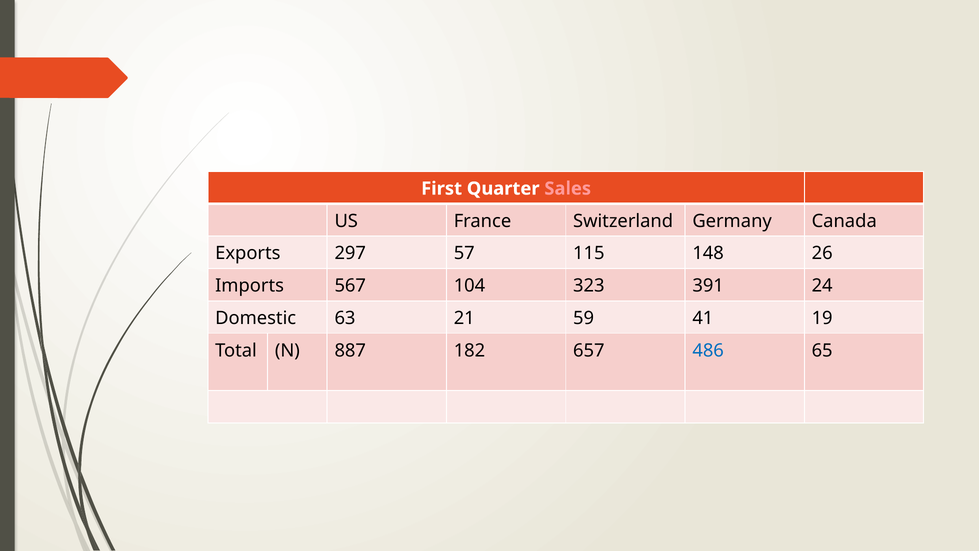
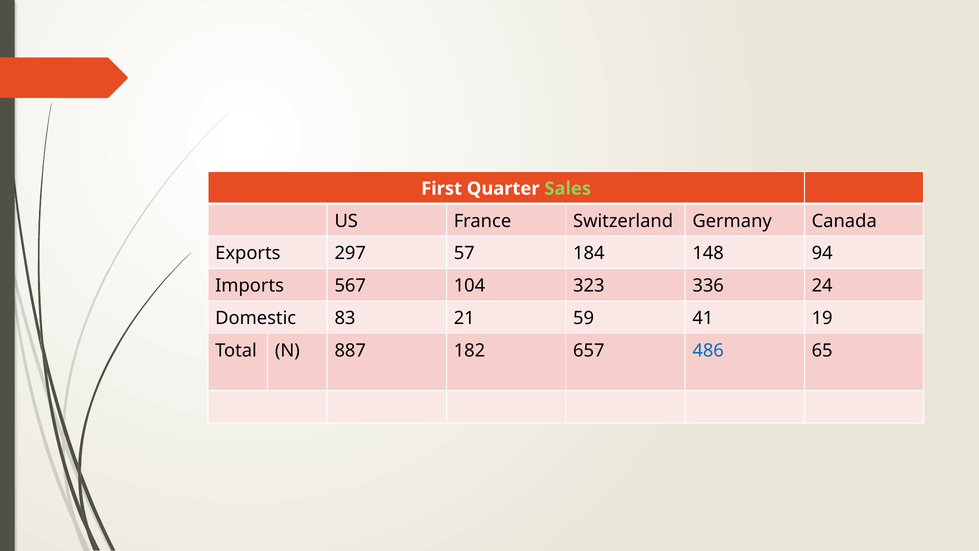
Sales colour: pink -> light green
115: 115 -> 184
26: 26 -> 94
391: 391 -> 336
63: 63 -> 83
